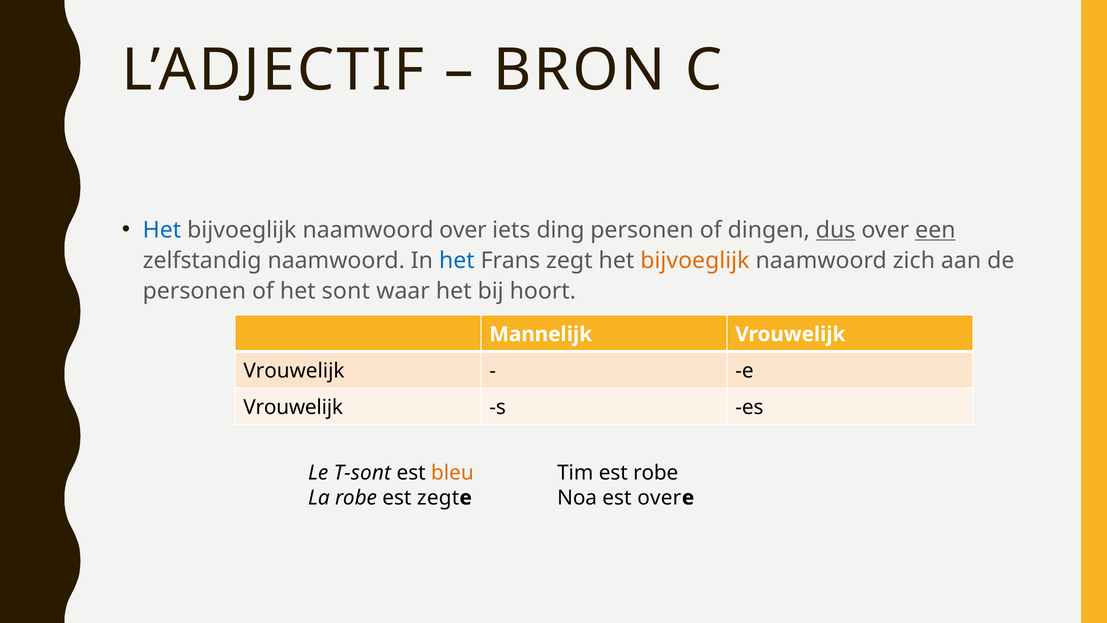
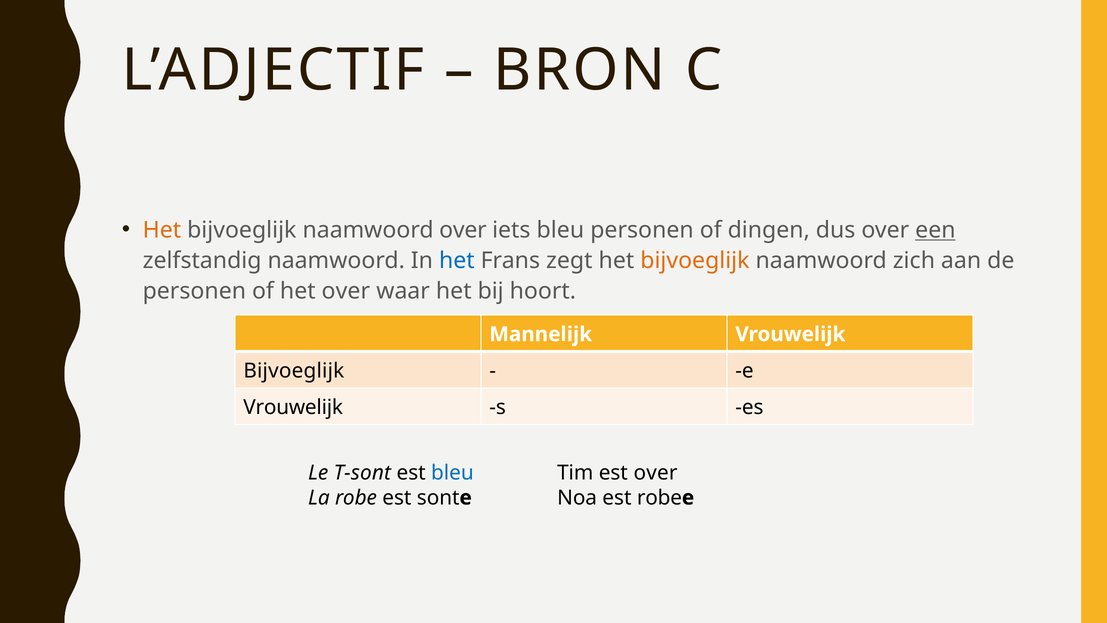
Het at (162, 230) colour: blue -> orange
iets ding: ding -> bleu
dus underline: present -> none
het sont: sont -> over
Vrouwelijk at (294, 371): Vrouwelijk -> Bijvoeglijk
bleu at (452, 473) colour: orange -> blue
est robe: robe -> over
est zegt: zegt -> sont
est over: over -> robe
